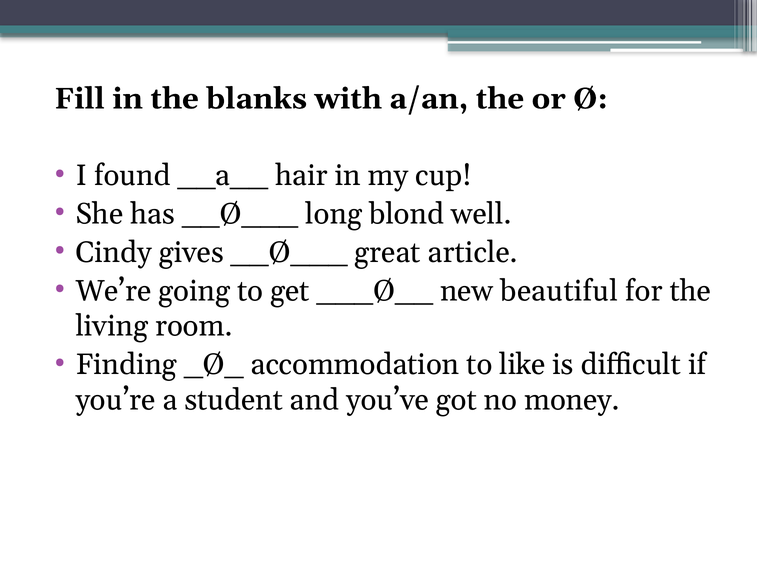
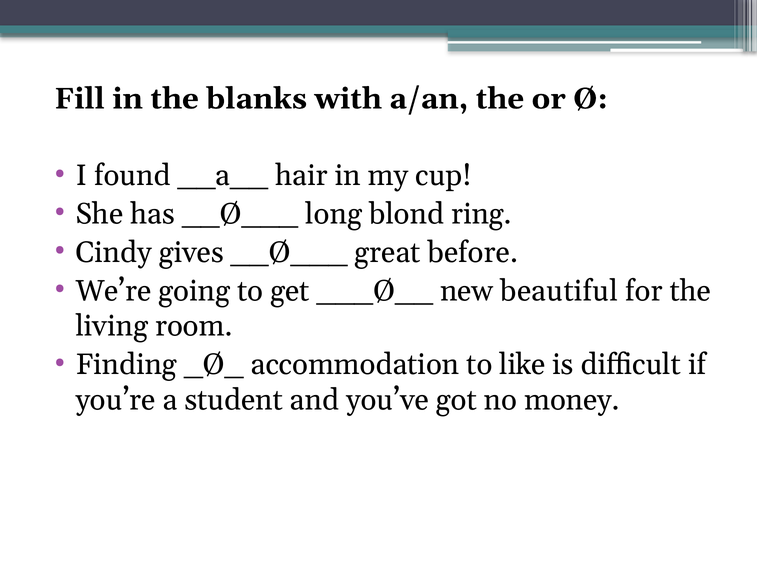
well: well -> ring
article: article -> before
